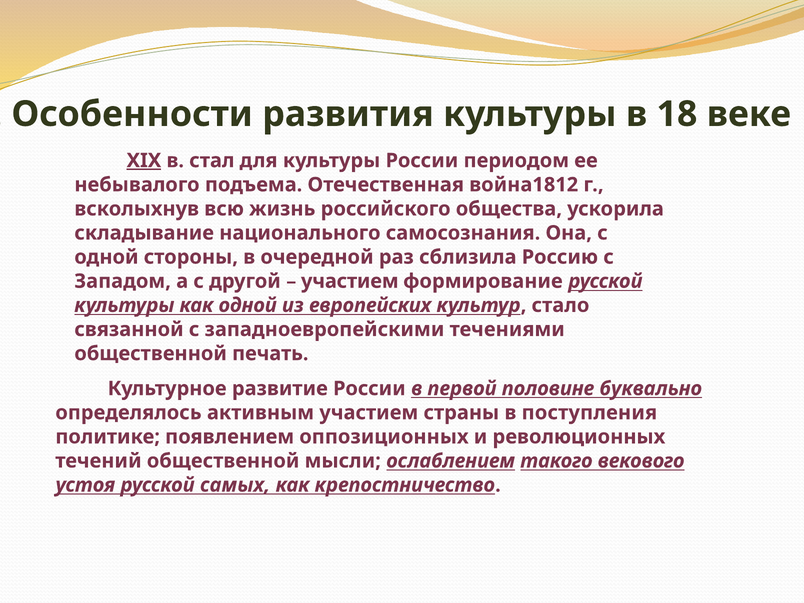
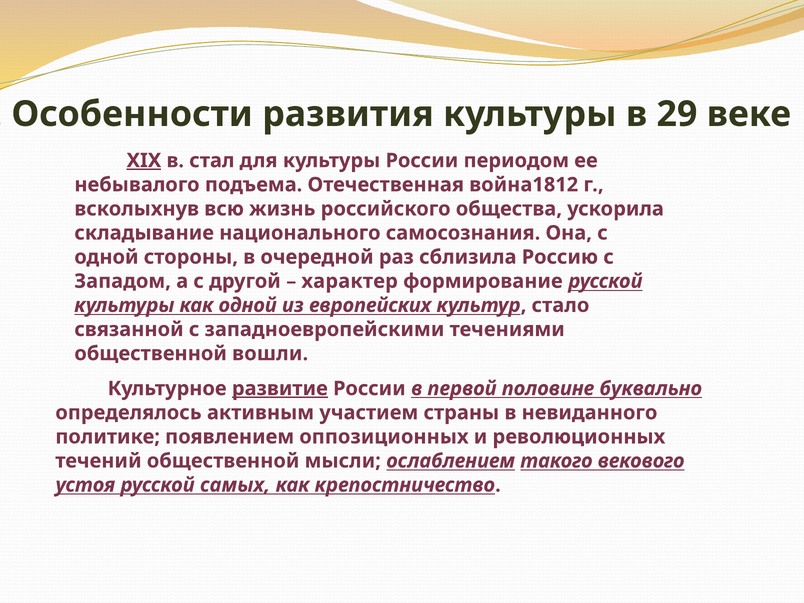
18: 18 -> 29
участием at (350, 281): участием -> характер
печать: печать -> вошли
развитие underline: none -> present
поступления: поступления -> невиданного
